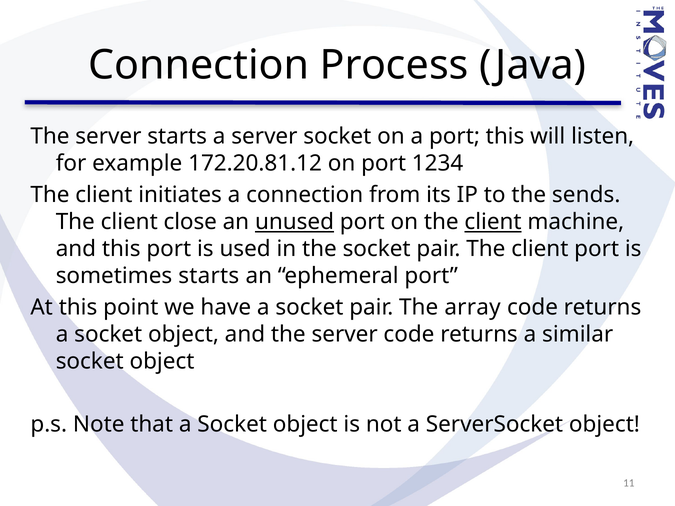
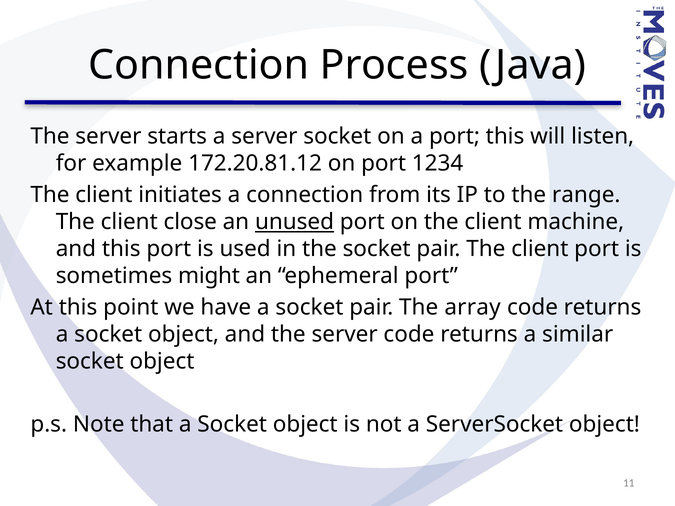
sends: sends -> range
client at (493, 222) underline: present -> none
sometimes starts: starts -> might
